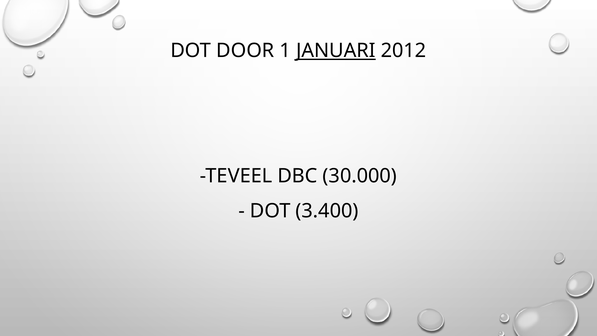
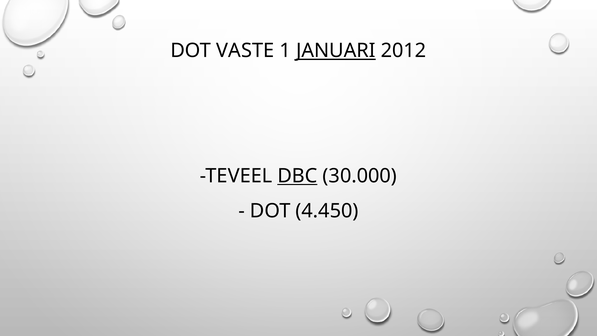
DOOR: DOOR -> VASTE
DBC underline: none -> present
3.400: 3.400 -> 4.450
